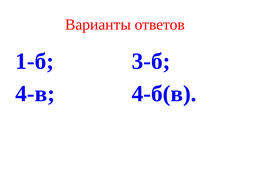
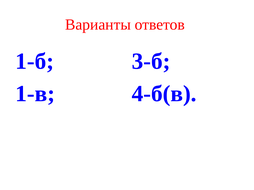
4-в: 4-в -> 1-в
